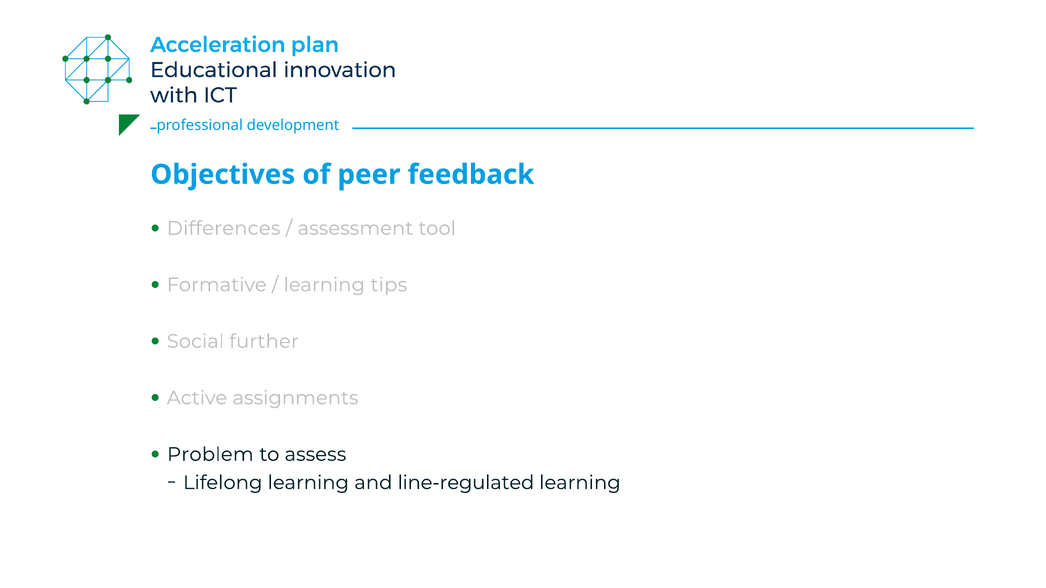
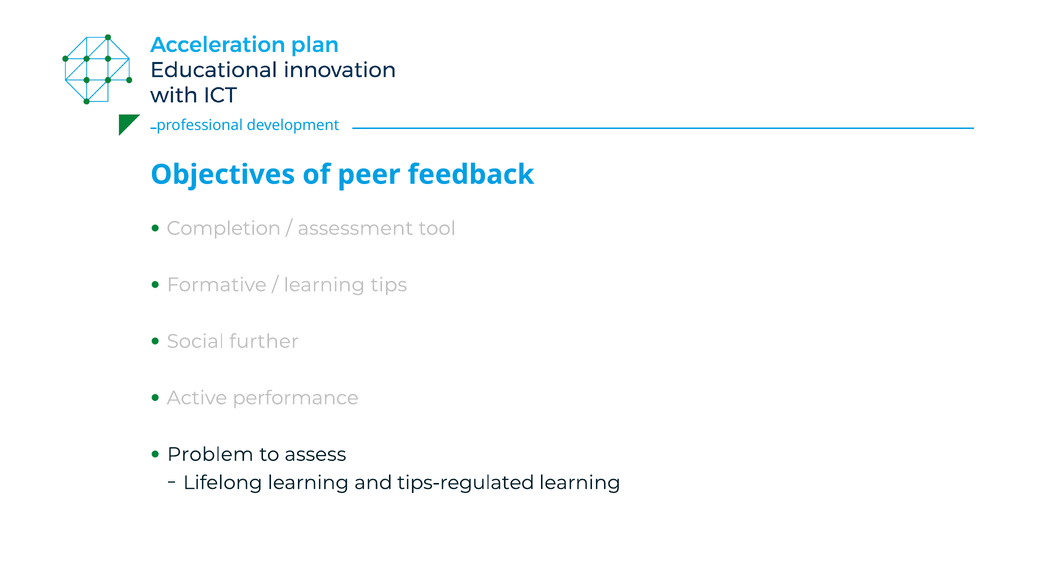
Differences: Differences -> Completion
assignments: assignments -> performance
line-regulated: line-regulated -> tips-regulated
